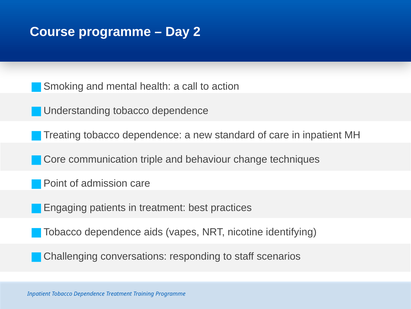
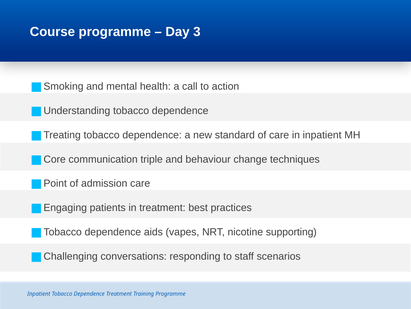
2: 2 -> 3
identifying: identifying -> supporting
